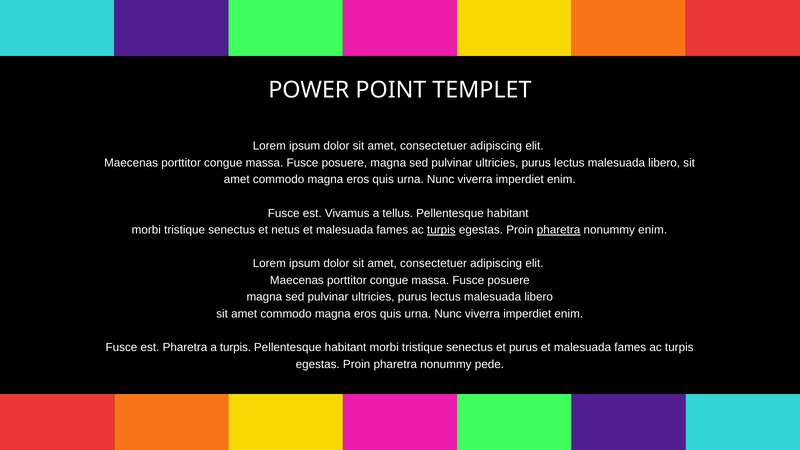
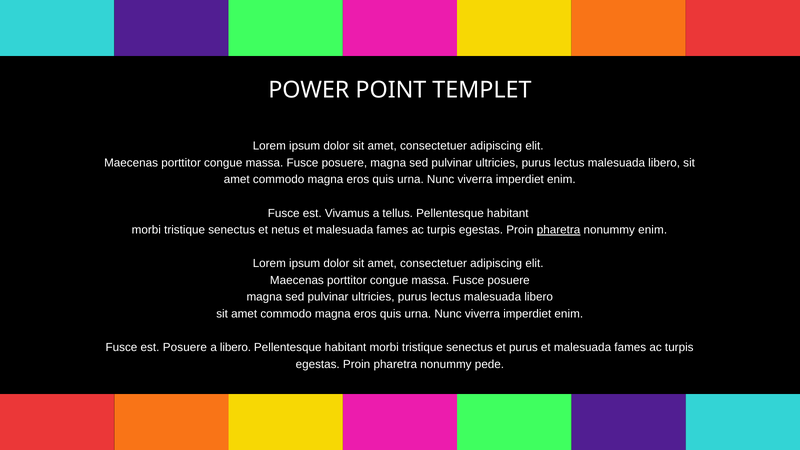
turpis at (441, 230) underline: present -> none
est Pharetra: Pharetra -> Posuere
a turpis: turpis -> libero
